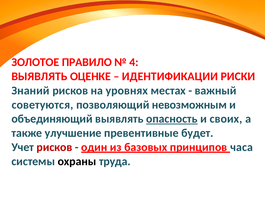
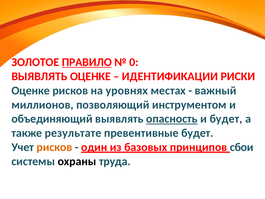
ПРАВИЛО underline: none -> present
4: 4 -> 0
Знаний at (31, 90): Знаний -> Оценке
советуются: советуются -> миллионов
невозможным: невозможным -> инструментом
и своих: своих -> будет
улучшение: улучшение -> результате
рисков at (54, 147) colour: red -> orange
часа: часа -> сбои
